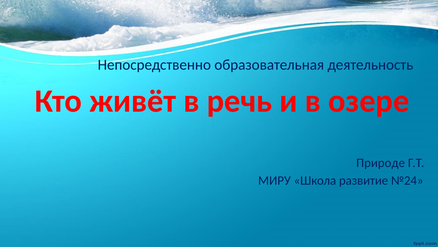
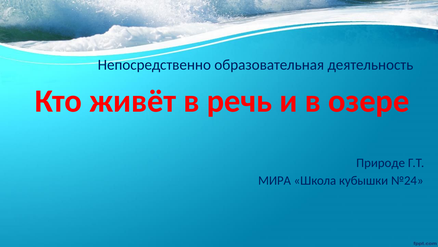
МИРУ: МИРУ -> МИРА
развитие: развитие -> кубышки
